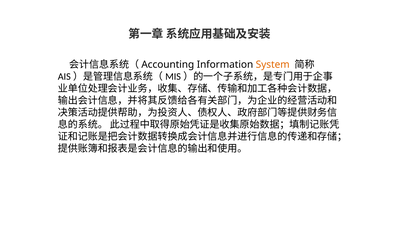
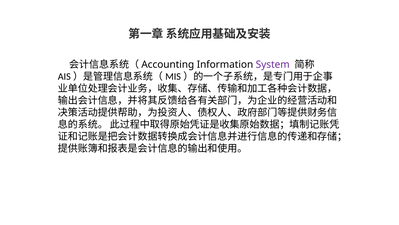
System colour: orange -> purple
